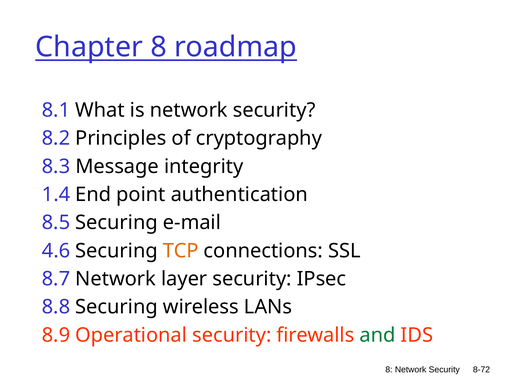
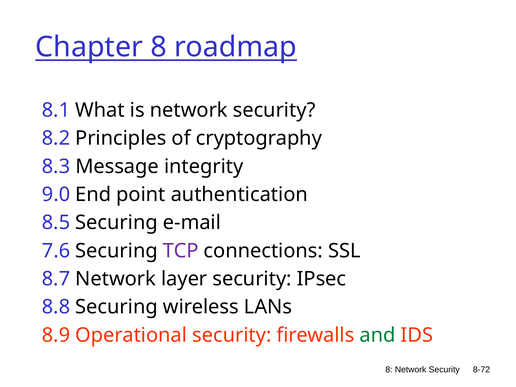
1.4: 1.4 -> 9.0
4.6: 4.6 -> 7.6
TCP colour: orange -> purple
